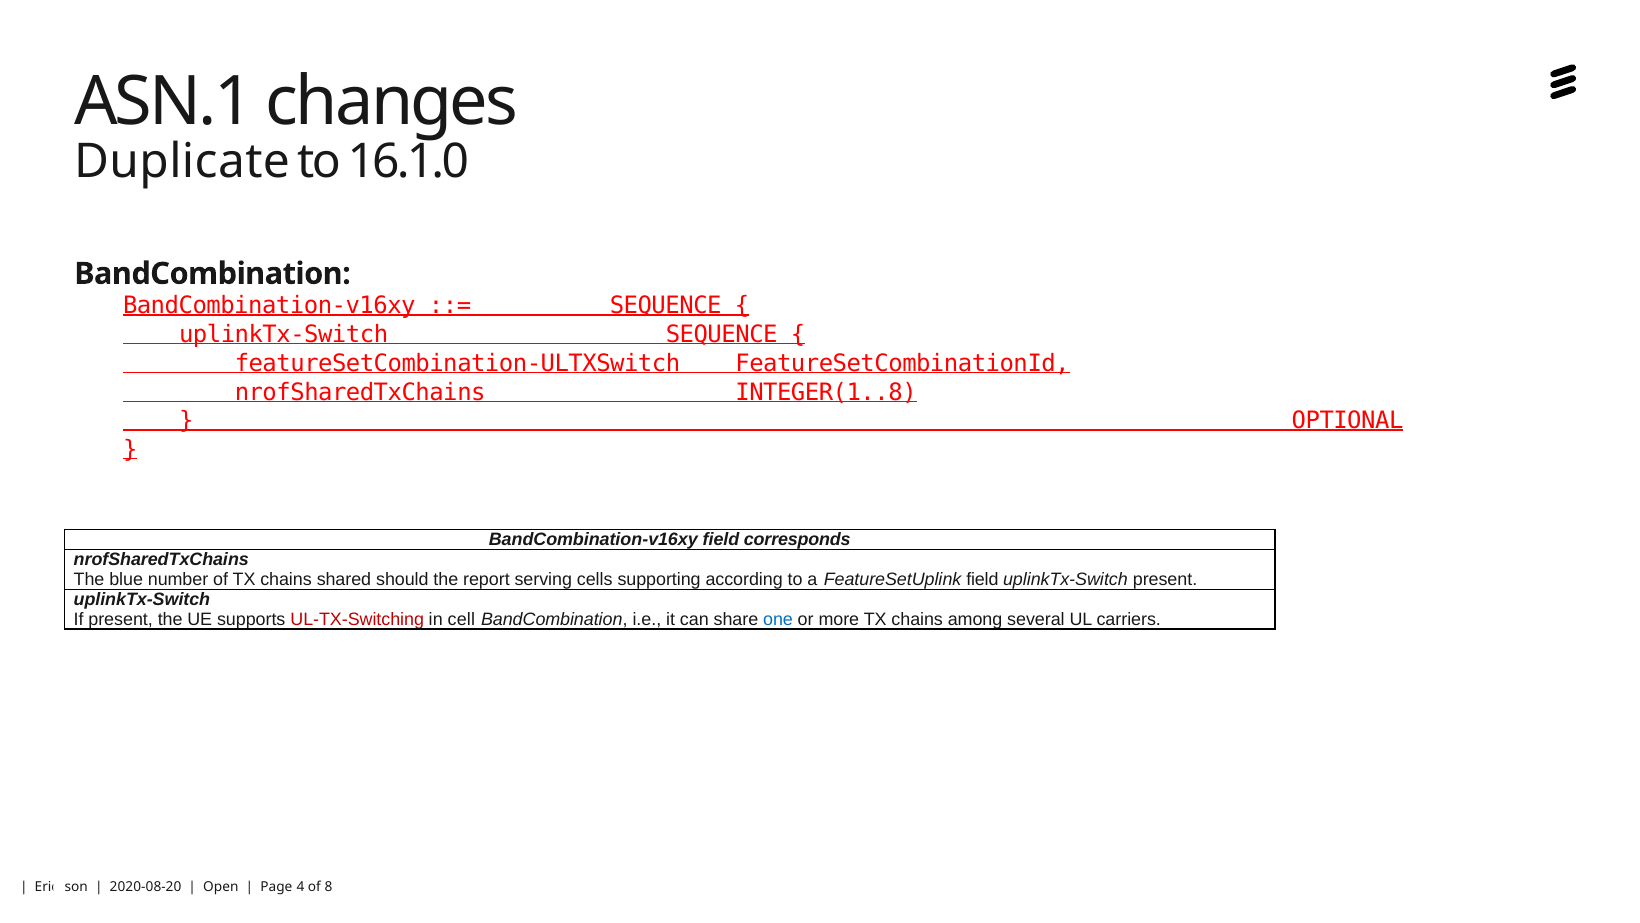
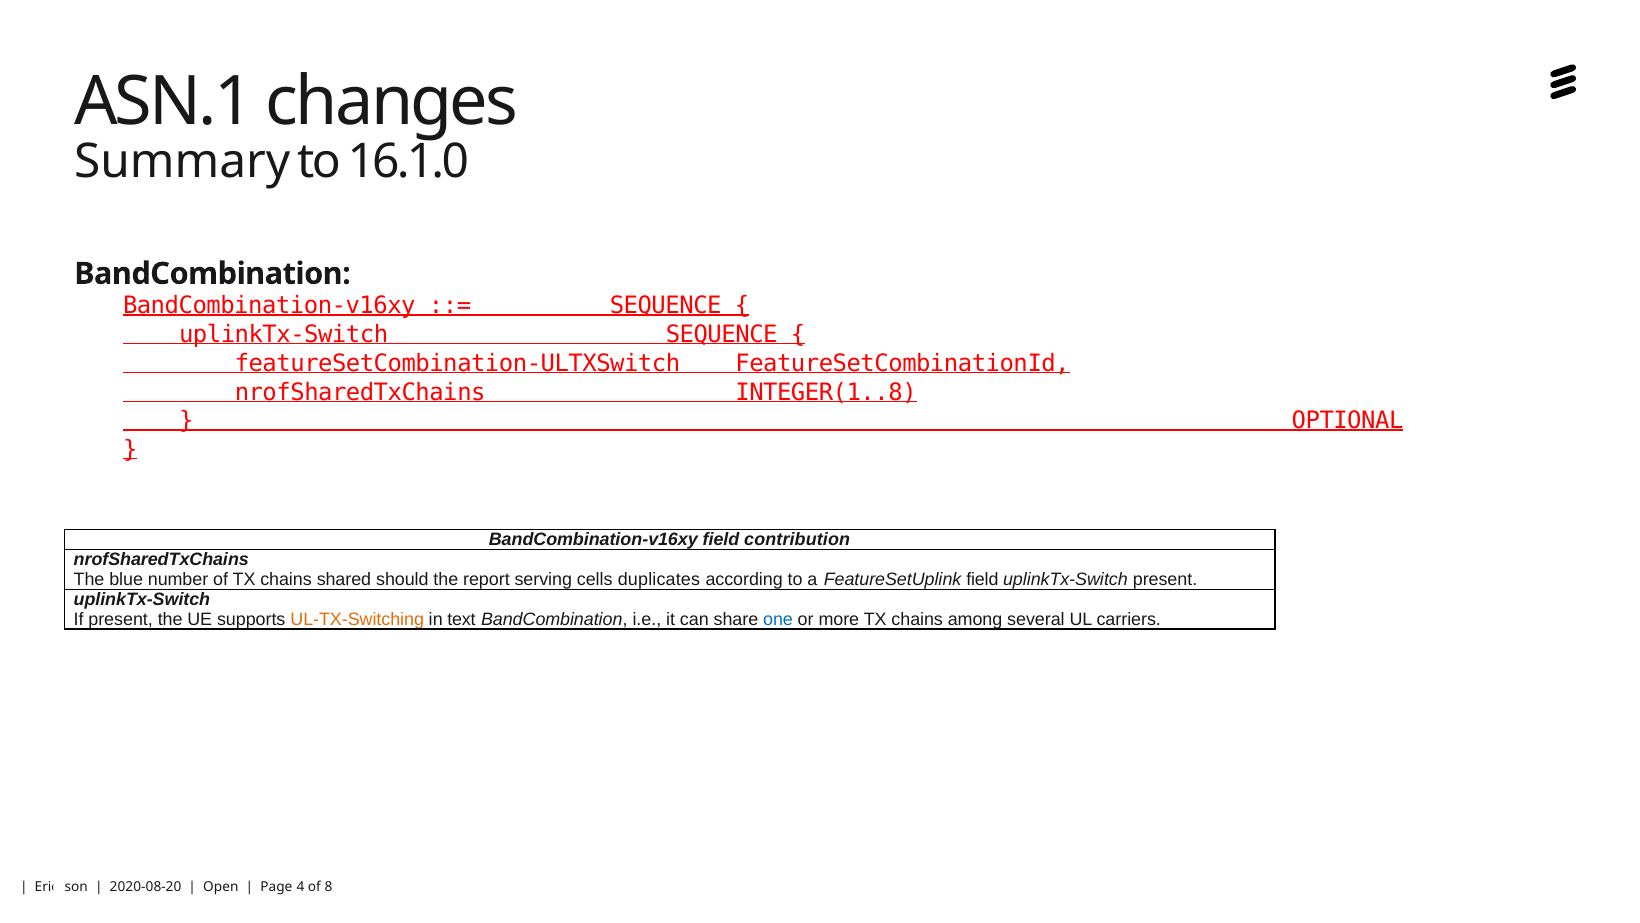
Duplicate: Duplicate -> Summary
corresponds: corresponds -> contribution
supporting: supporting -> duplicates
UL-TX-Switching colour: red -> orange
cell: cell -> text
